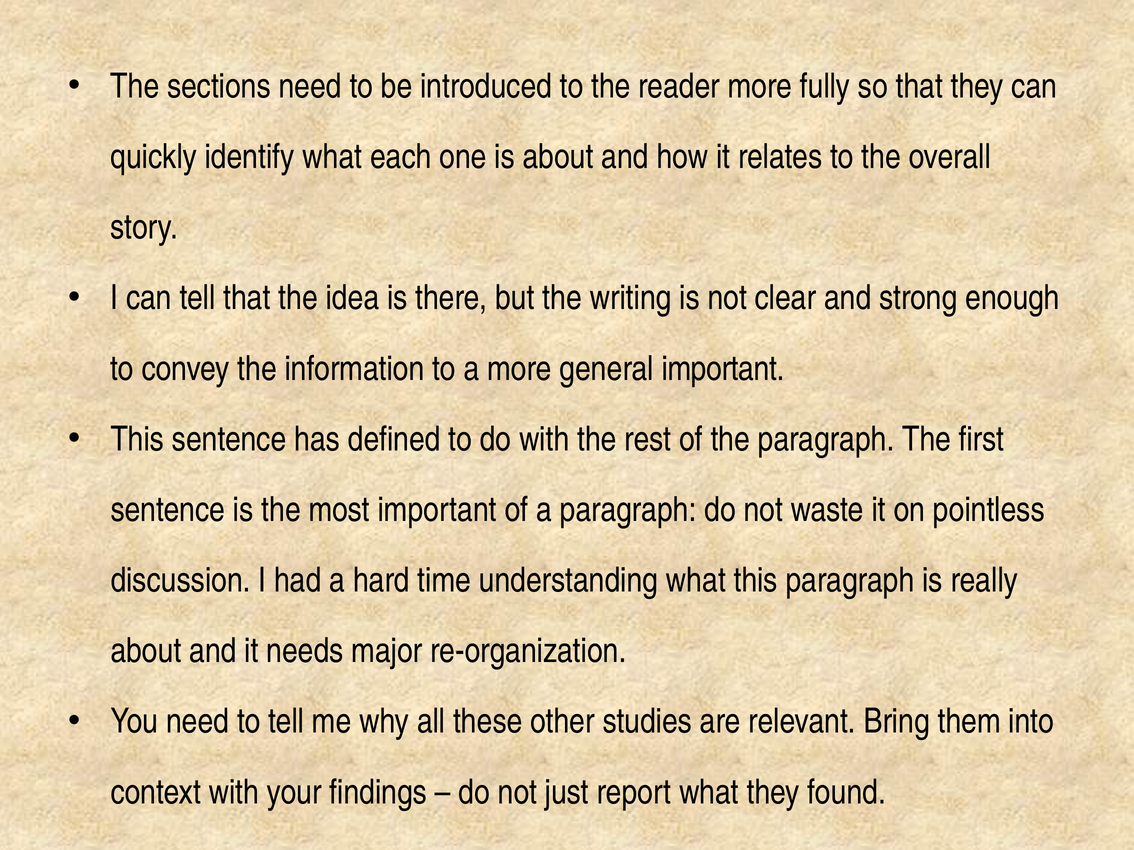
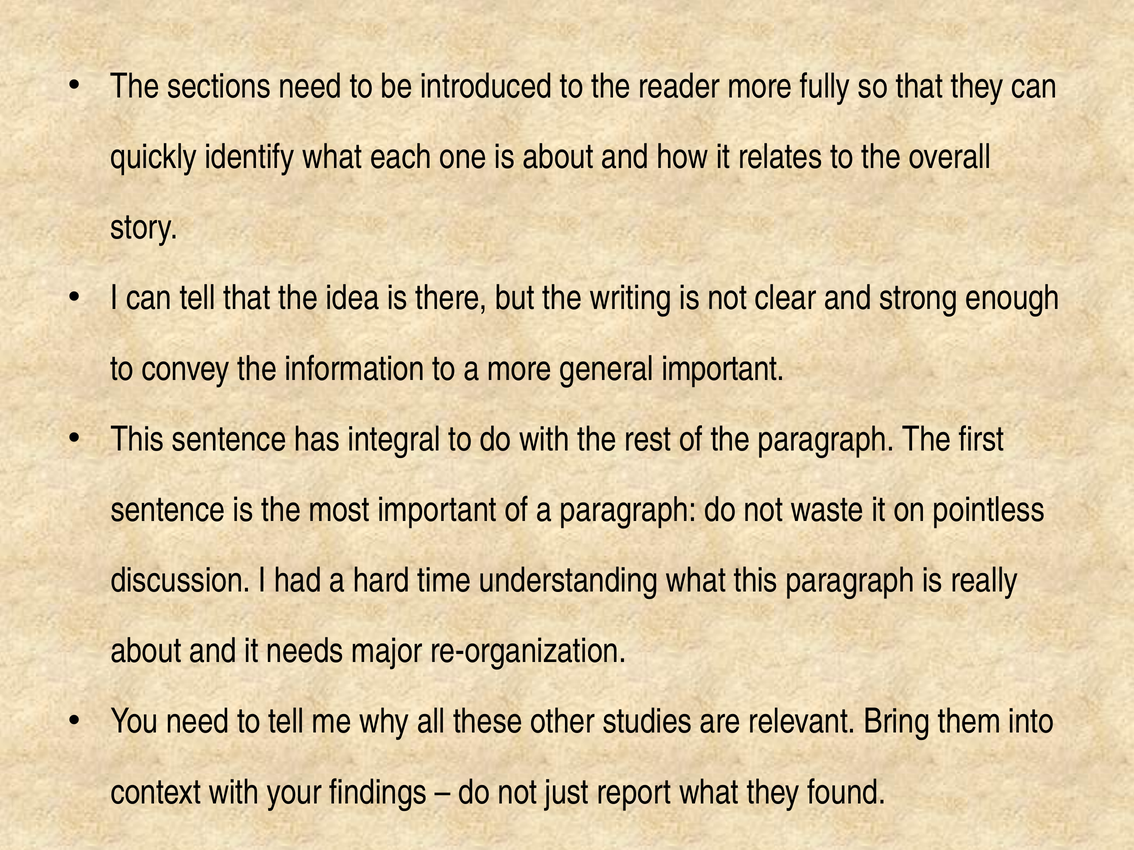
defined: defined -> integral
